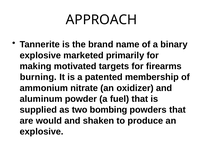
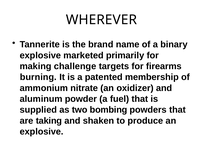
APPROACH: APPROACH -> WHEREVER
motivated: motivated -> challenge
would: would -> taking
